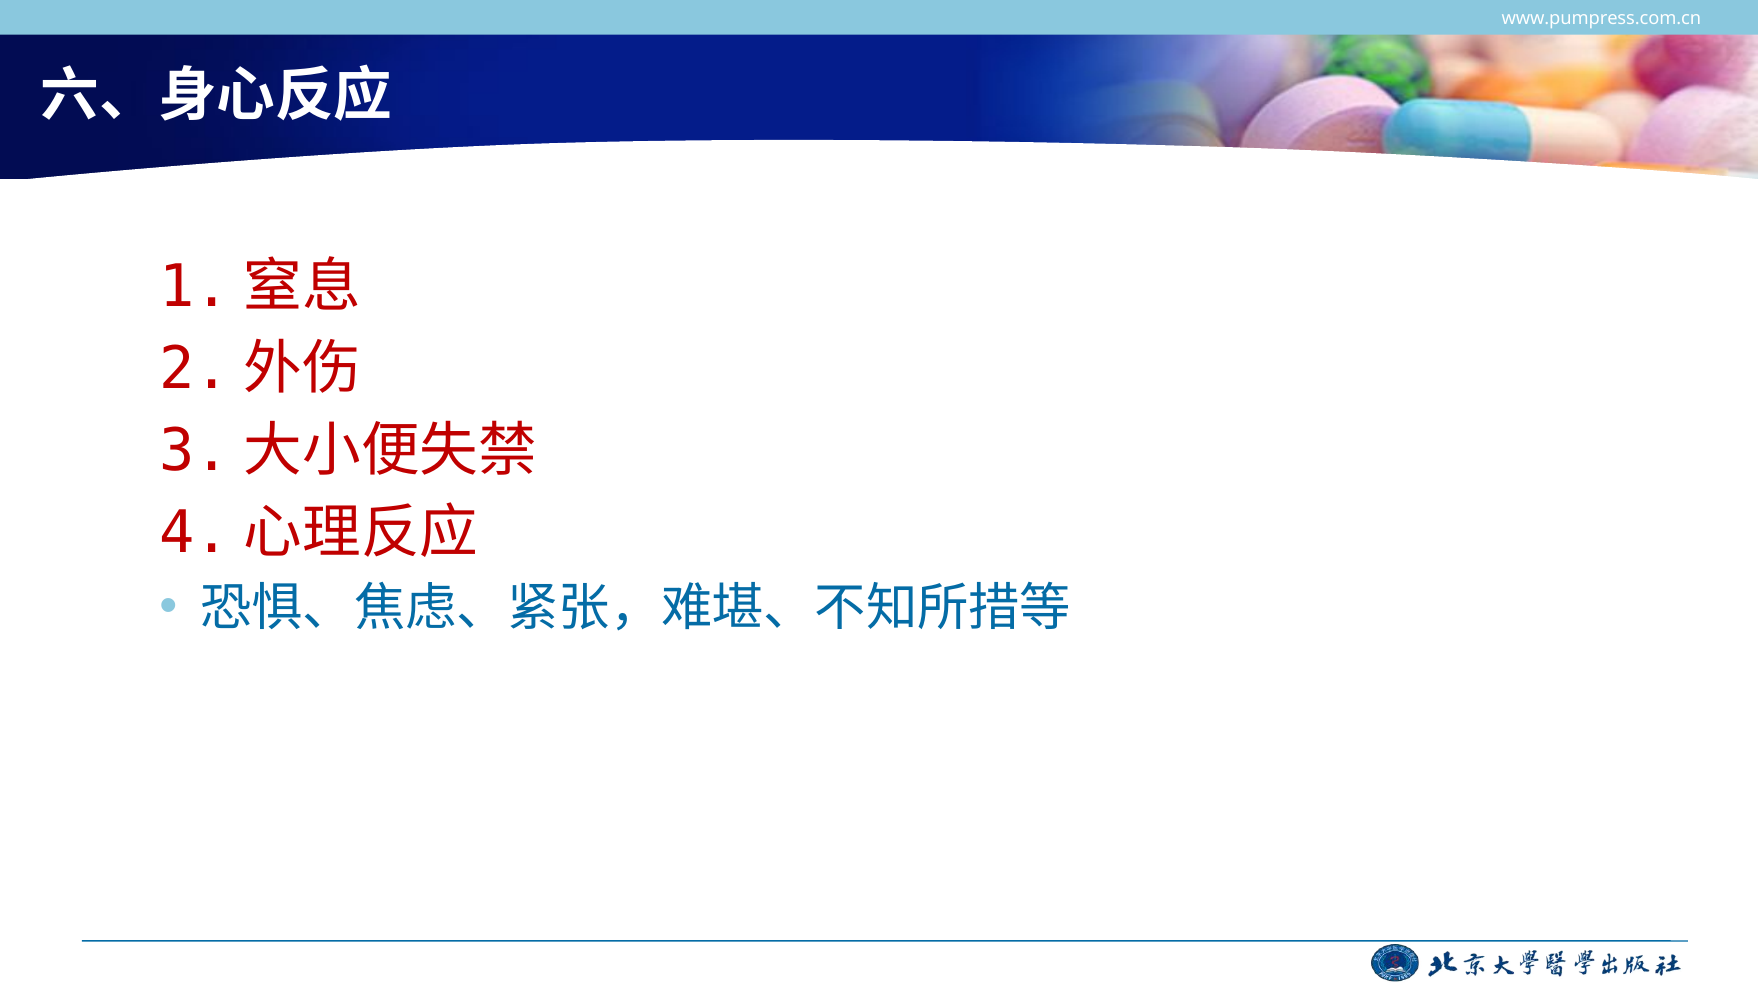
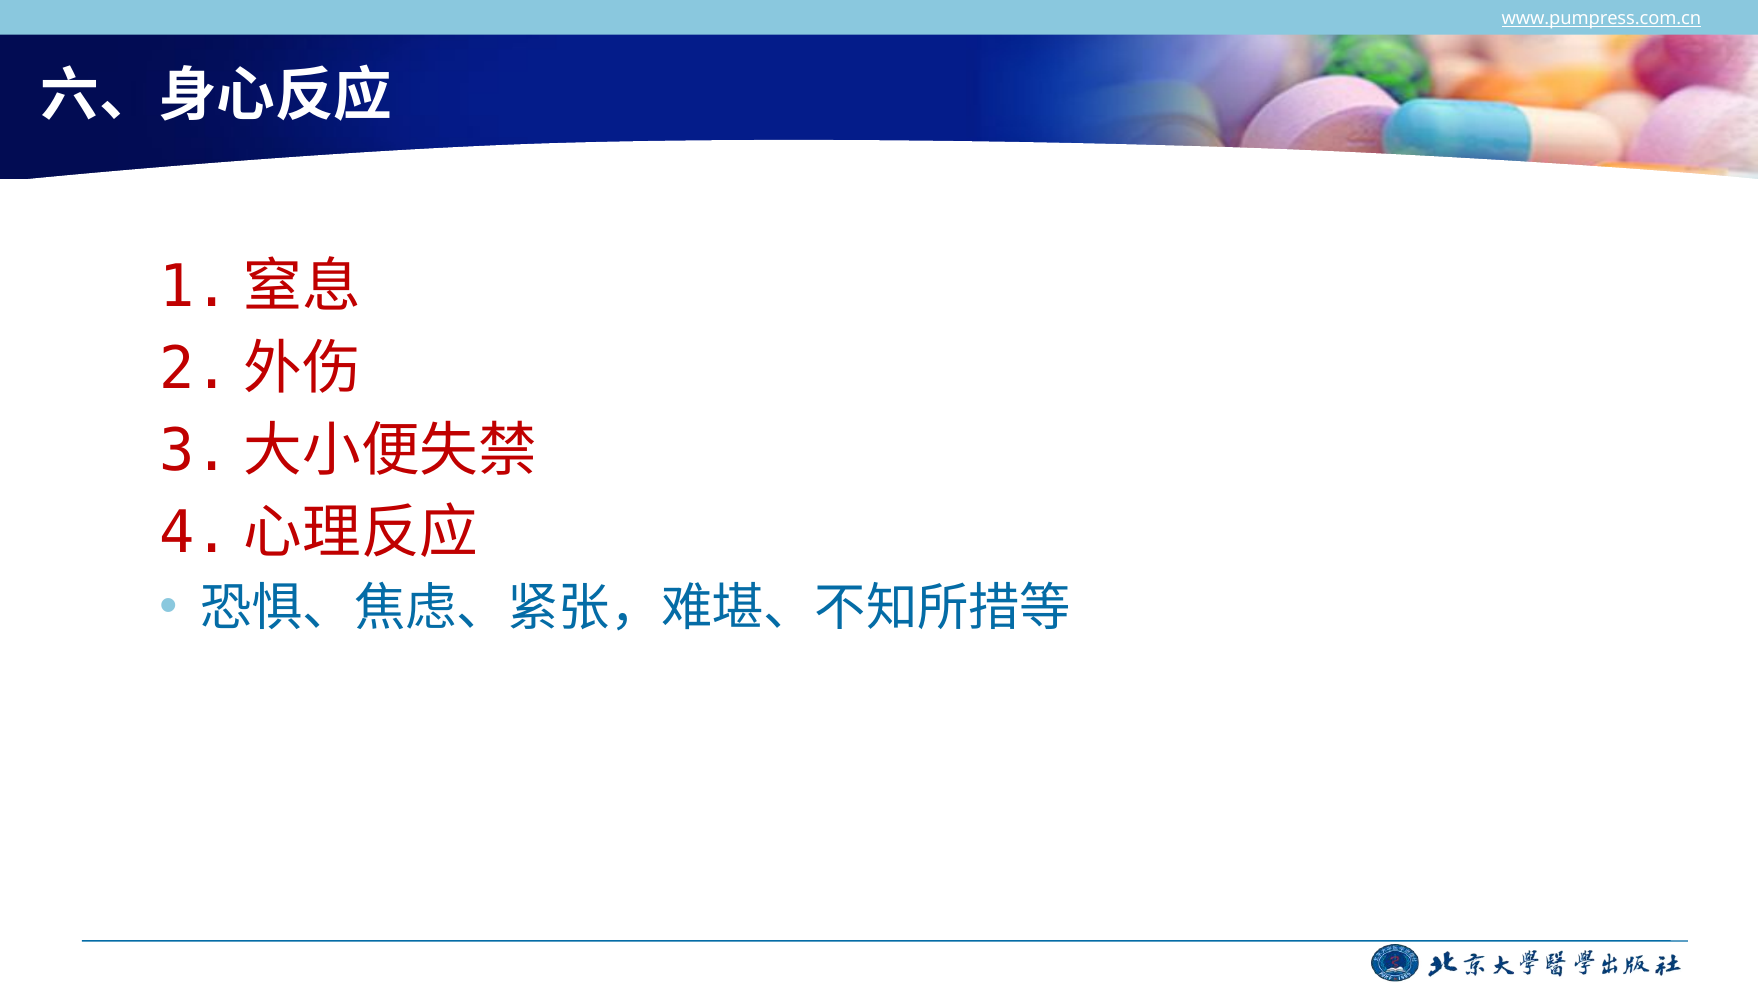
www.pumpress.com.cn underline: none -> present
